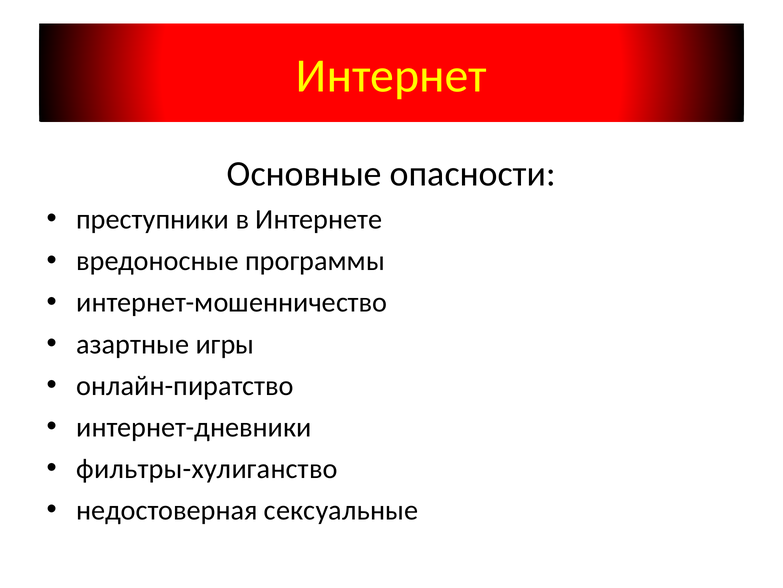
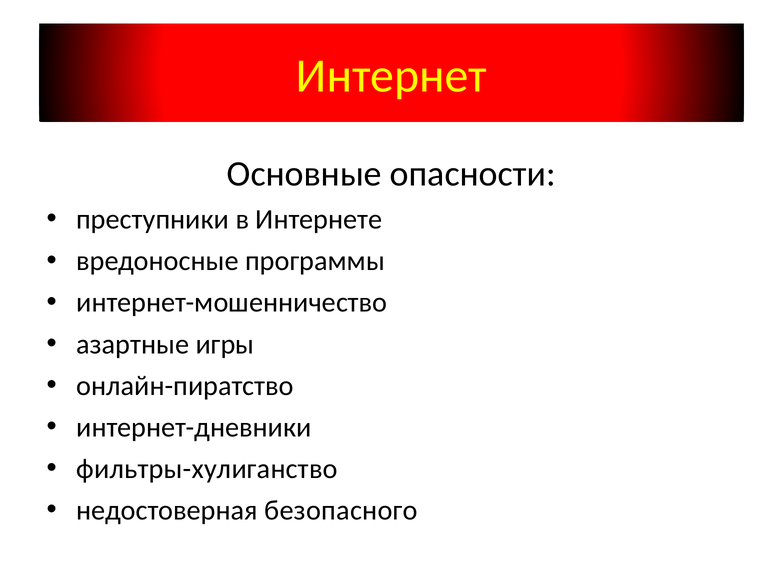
сексуальные: сексуальные -> безопасного
